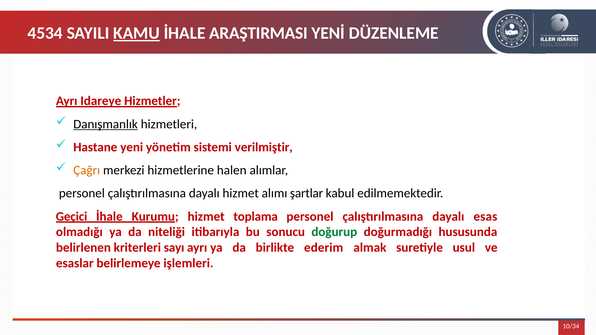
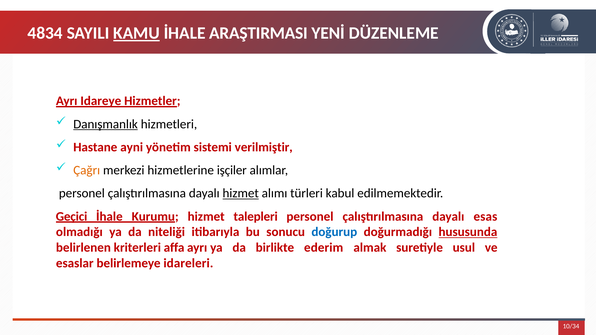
4534: 4534 -> 4834
yeni: yeni -> ayni
halen: halen -> işçiler
hizmet at (241, 193) underline: none -> present
şartlar: şartlar -> türleri
toplama: toplama -> talepleri
doğurup colour: green -> blue
hususunda underline: none -> present
sayı: sayı -> affa
işlemleri: işlemleri -> idareleri
